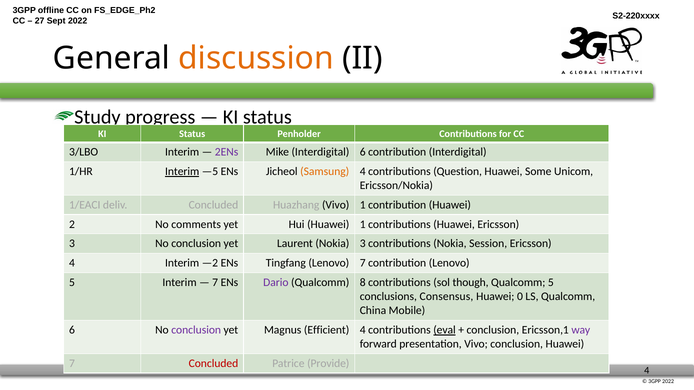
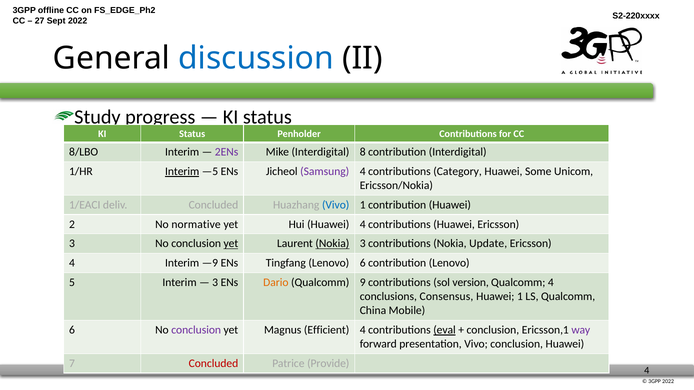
discussion colour: orange -> blue
3/LBO: 3/LBO -> 8/LBO
Interdigital 6: 6 -> 8
Samsung colour: orange -> purple
Question: Question -> Category
Vivo at (336, 205) colour: black -> blue
comments: comments -> normative
Huawei 1: 1 -> 4
yet at (231, 244) underline: none -> present
Nokia at (332, 244) underline: none -> present
Session: Session -> Update
—2: —2 -> —9
Lenovo 7: 7 -> 6
7 at (215, 283): 7 -> 3
Dario colour: purple -> orange
8: 8 -> 9
though: though -> version
Qualcomm 5: 5 -> 4
Huawei 0: 0 -> 1
